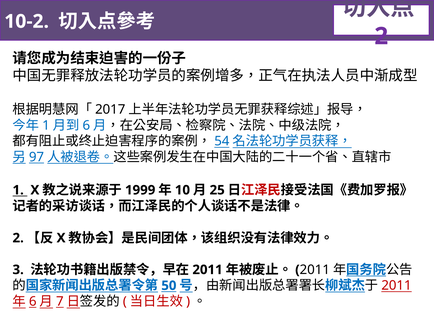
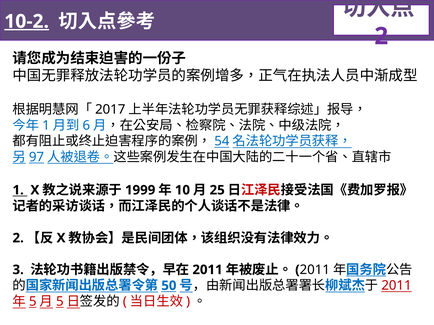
10-2 underline: none -> present
6 at (33, 302): 6 -> 5
7 at (60, 302): 7 -> 5
